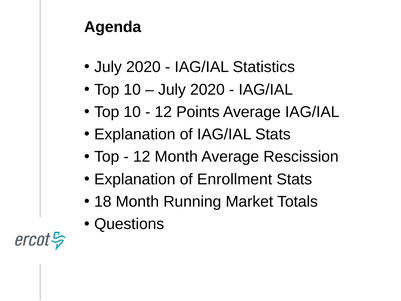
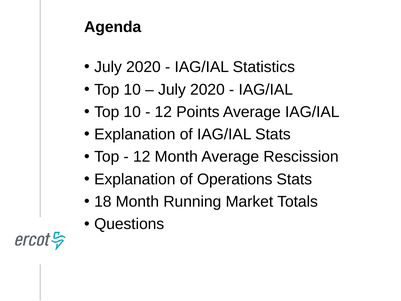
Enrollment: Enrollment -> Operations
